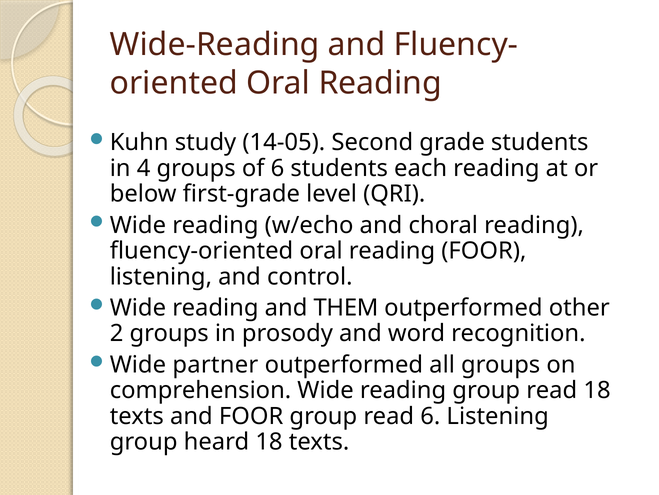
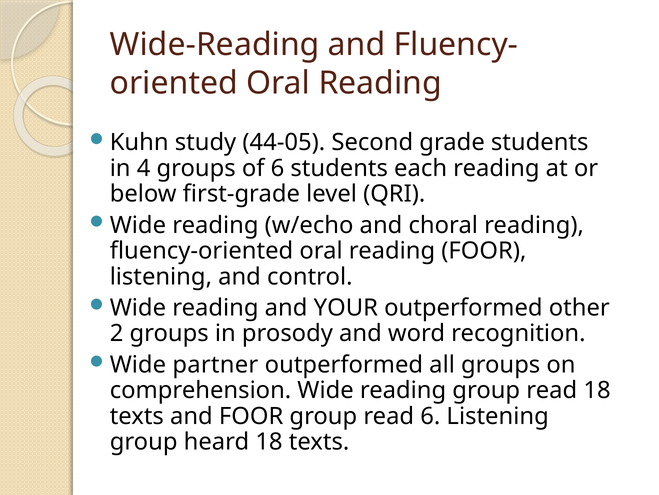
14-05: 14-05 -> 44-05
THEM: THEM -> YOUR
